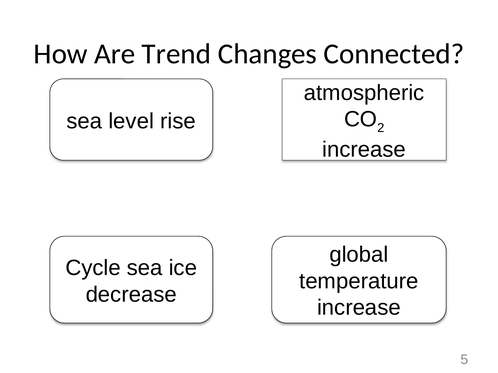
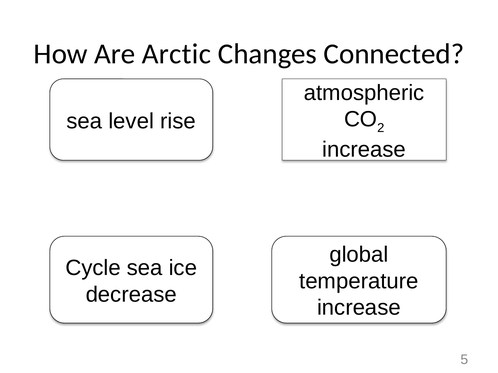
Trend: Trend -> Arctic
